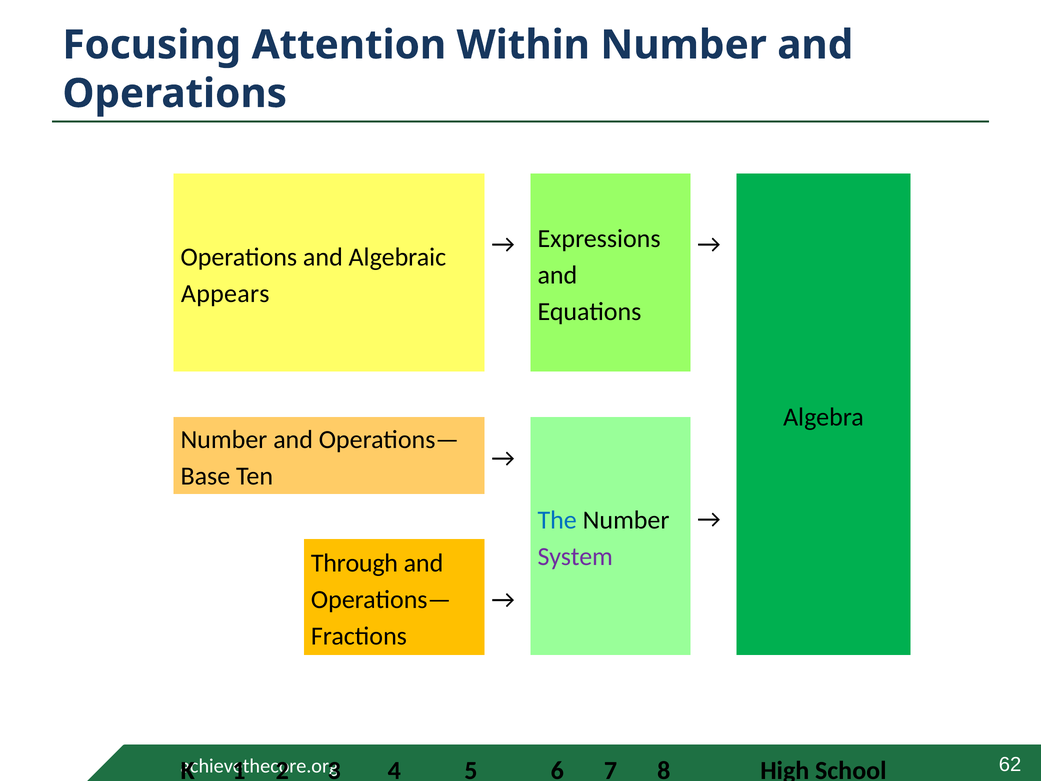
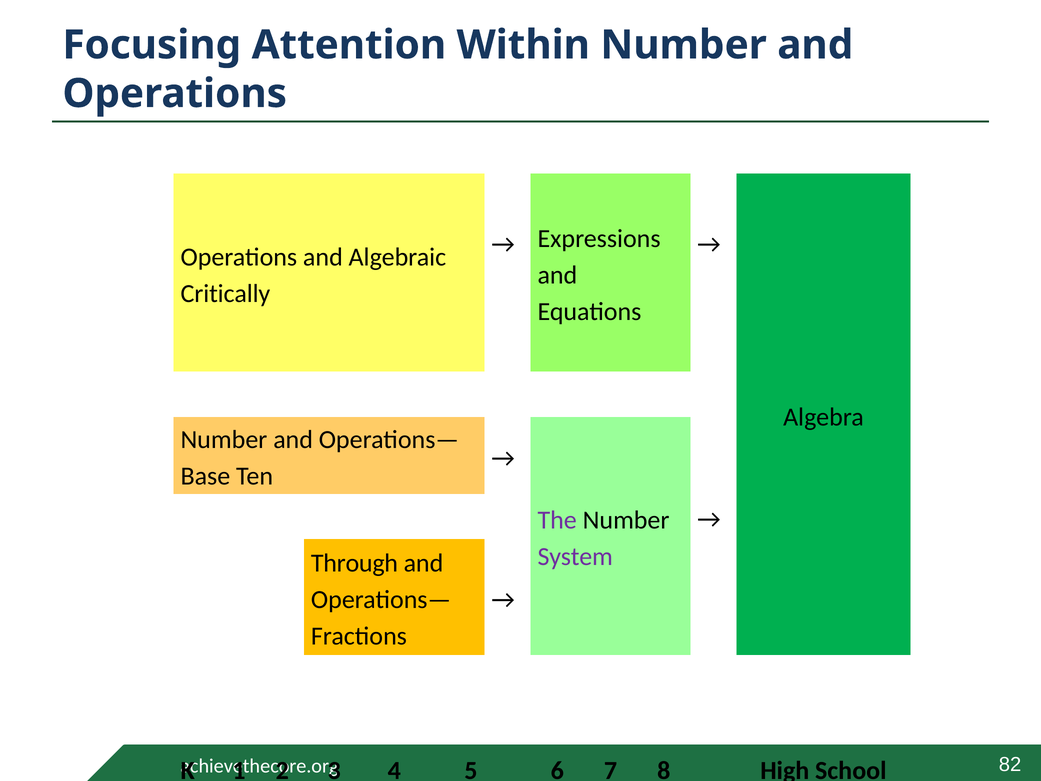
Appears: Appears -> Critically
The colour: blue -> purple
62: 62 -> 82
